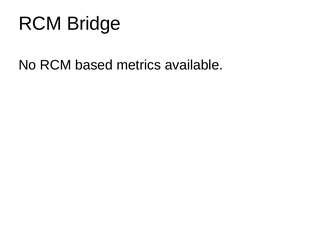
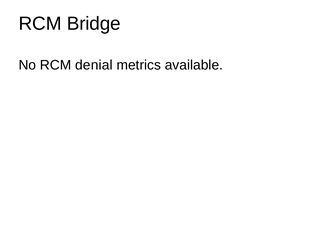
based: based -> denial
